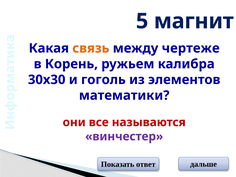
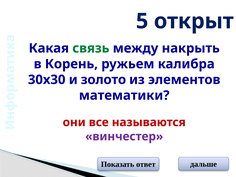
магнит: магнит -> открыт
связь colour: orange -> green
чертеже: чертеже -> накрыть
гоголь: гоголь -> золото
